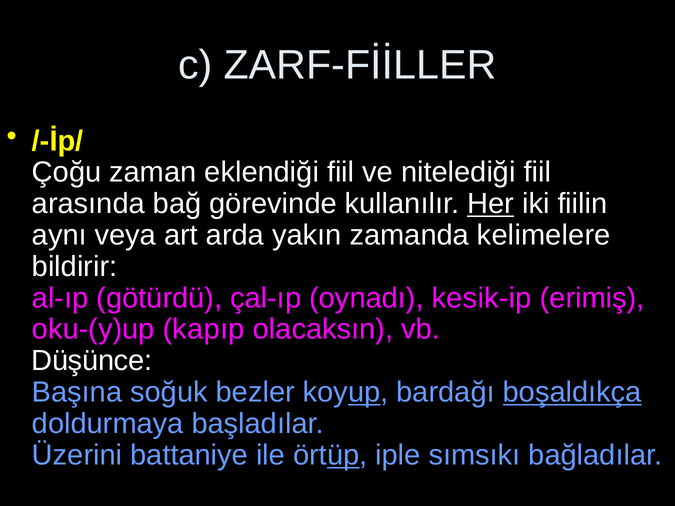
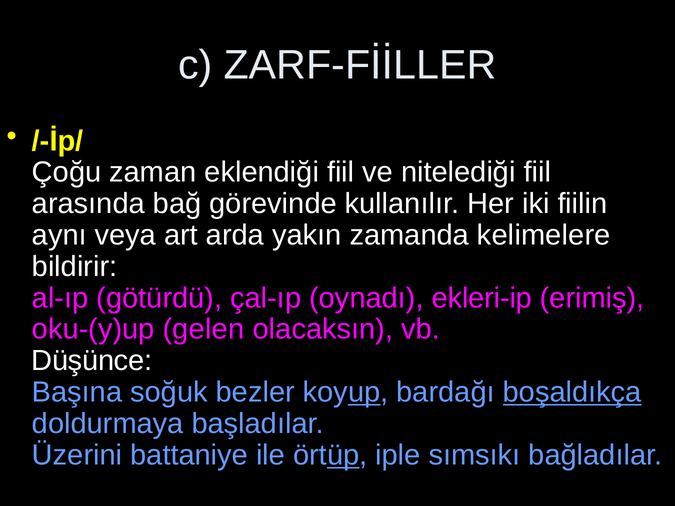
Her underline: present -> none
kesik-ip: kesik-ip -> ekleri-ip
kapıp: kapıp -> gelen
